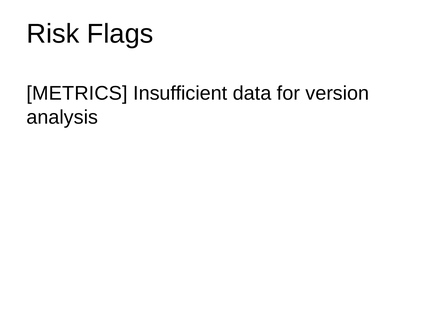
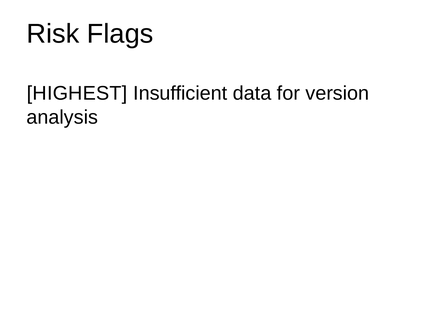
METRICS: METRICS -> HIGHEST
